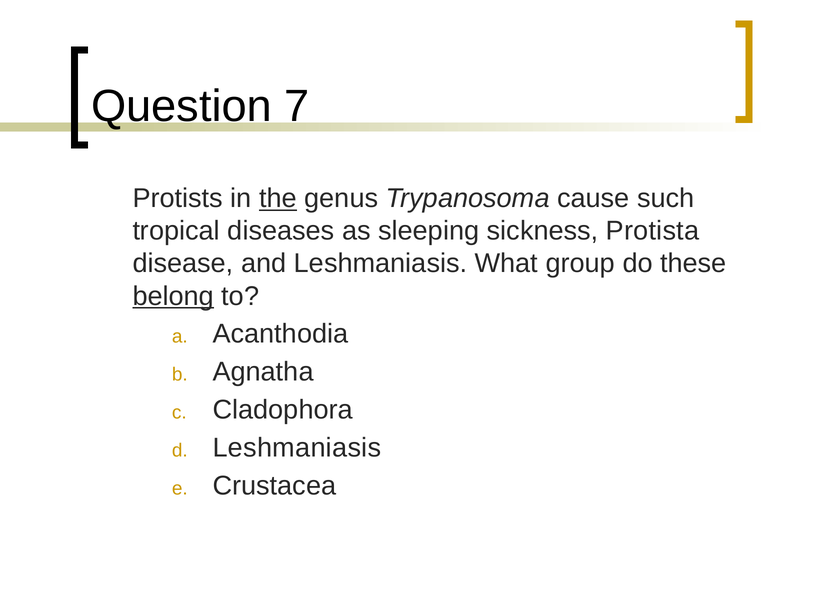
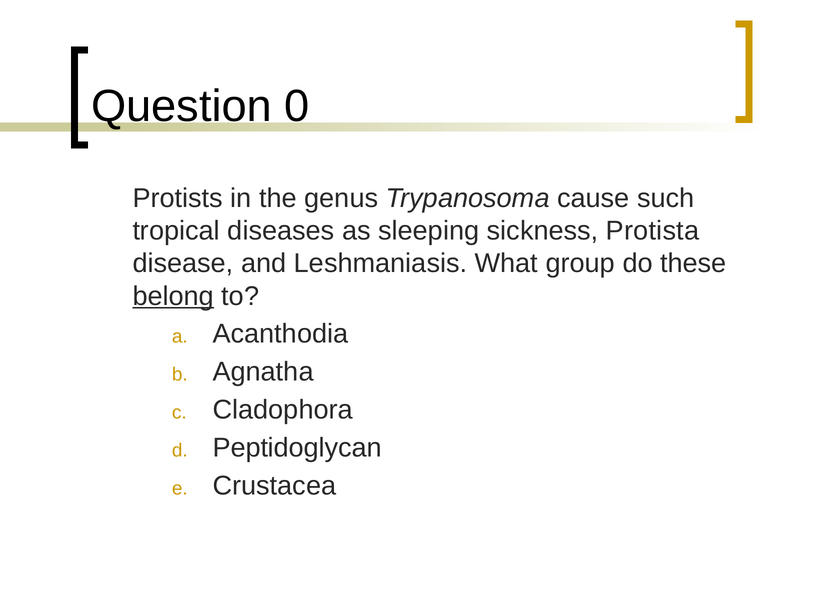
7: 7 -> 0
the underline: present -> none
Leshmaniasis at (297, 448): Leshmaniasis -> Peptidoglycan
